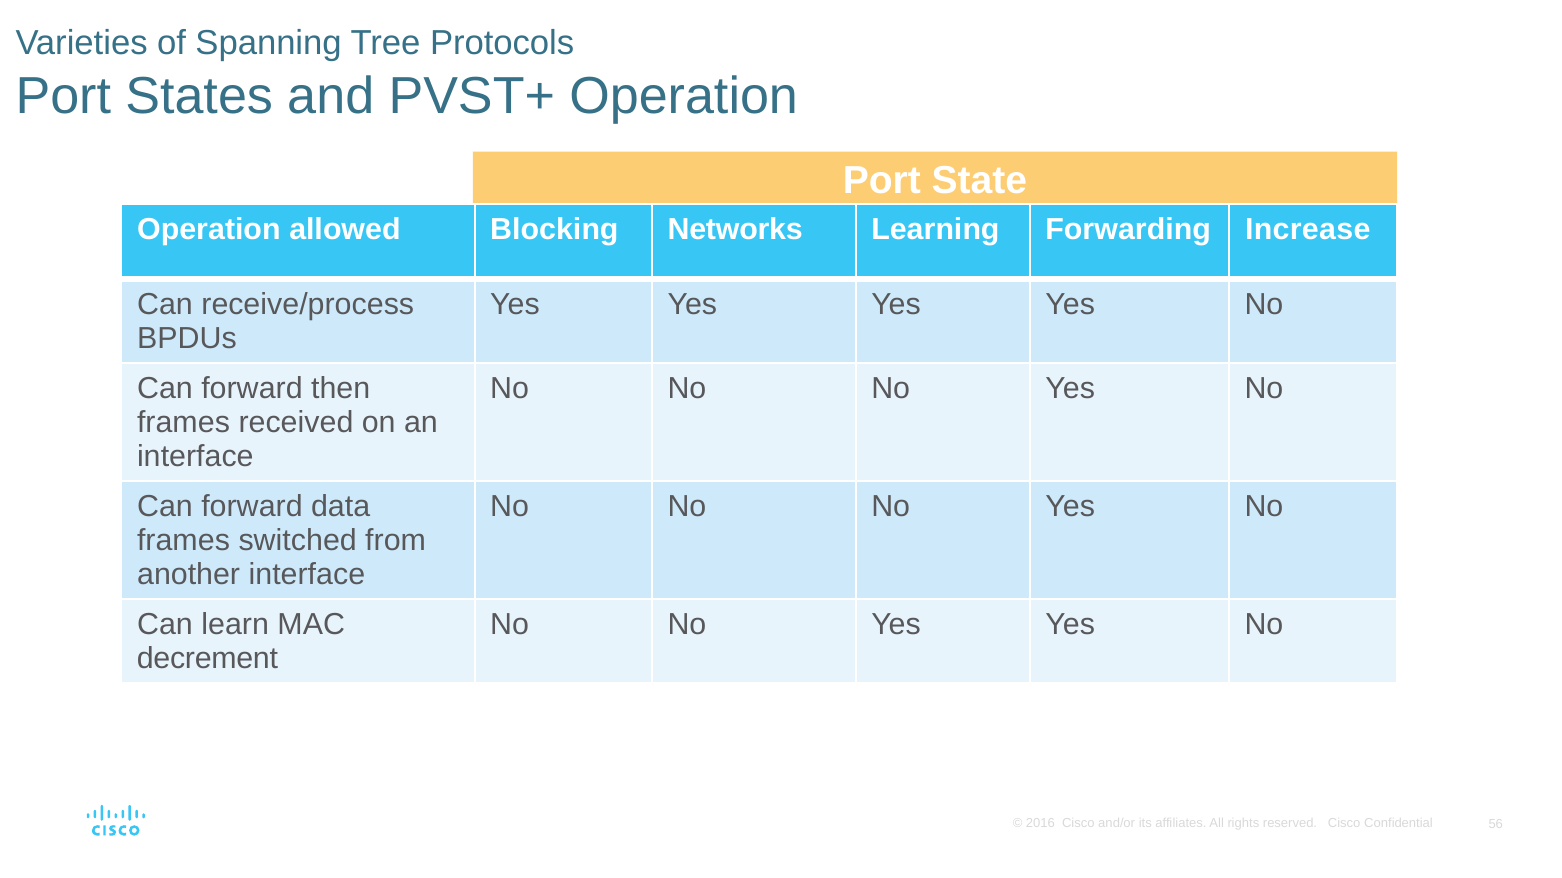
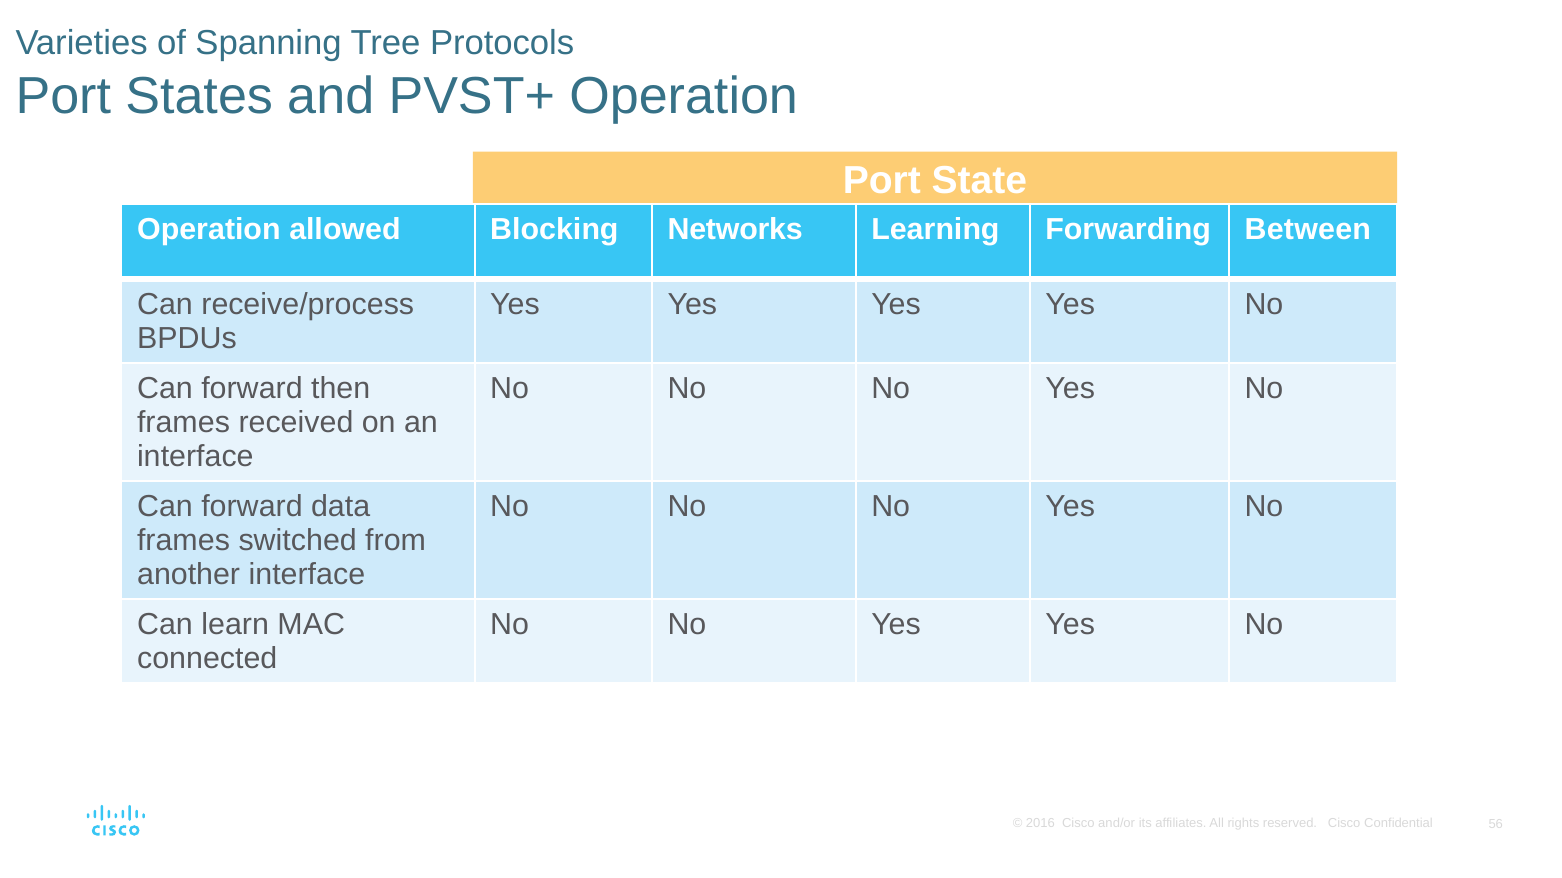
Increase: Increase -> Between
decrement: decrement -> connected
